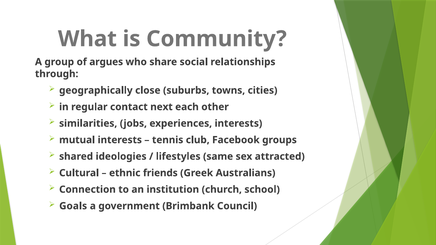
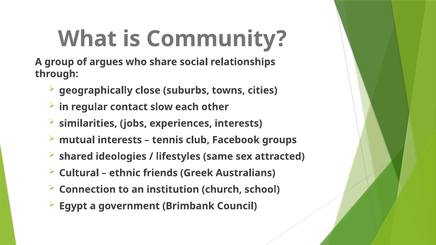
next: next -> slow
Goals: Goals -> Egypt
